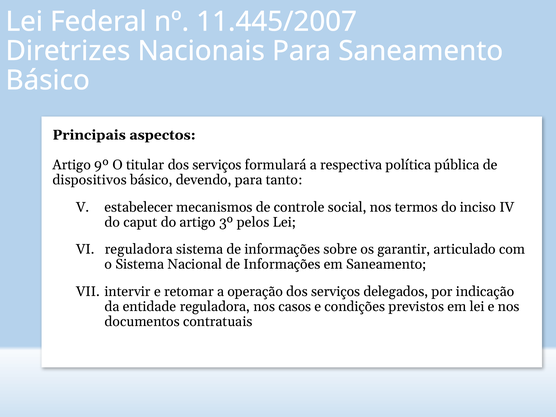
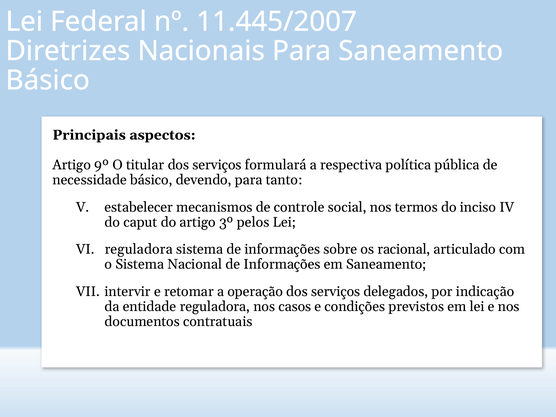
dispositivos: dispositivos -> necessidade
garantir: garantir -> racional
